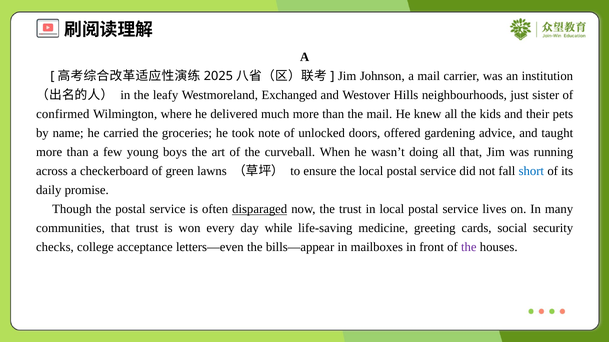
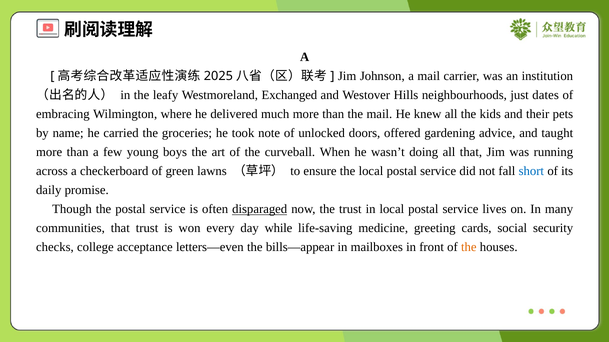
sister: sister -> dates
confirmed: confirmed -> embracing
the at (469, 247) colour: purple -> orange
